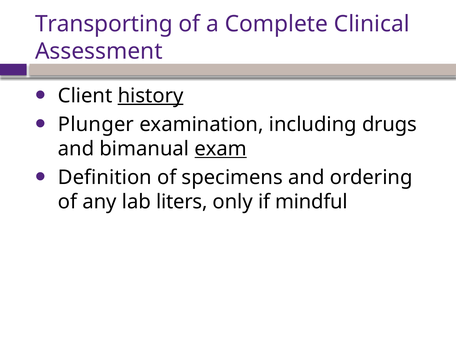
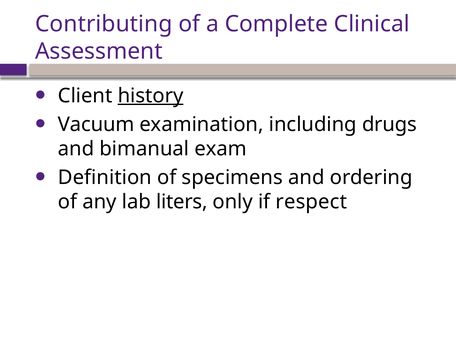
Transporting: Transporting -> Contributing
Plunger: Plunger -> Vacuum
exam underline: present -> none
mindful: mindful -> respect
